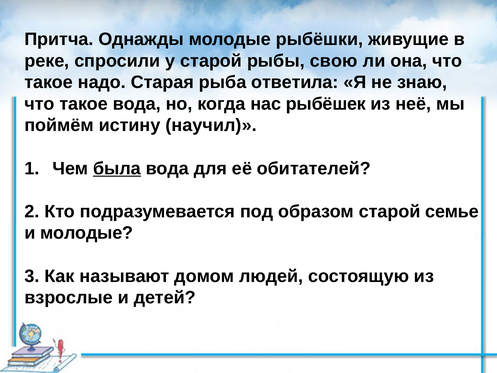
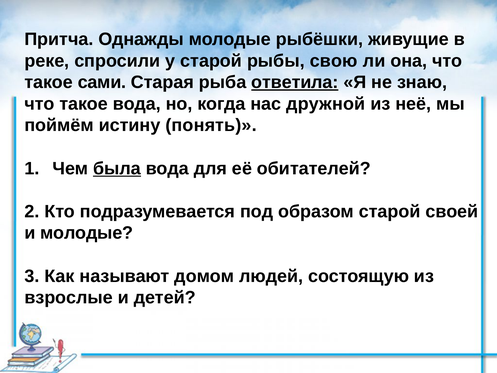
надо: надо -> сами
ответила underline: none -> present
рыбёшек: рыбёшек -> дружной
научил: научил -> понять
семье: семье -> своей
